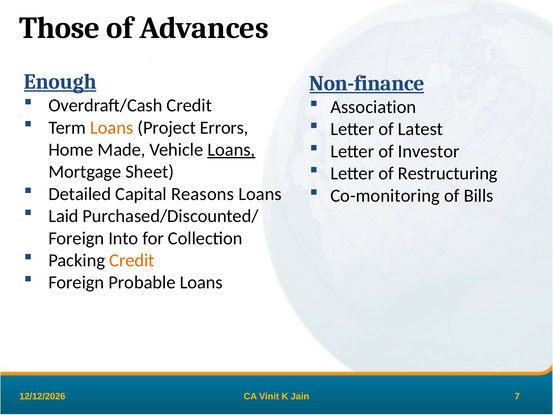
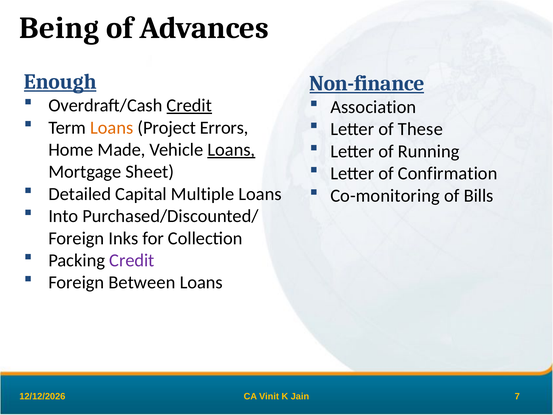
Those: Those -> Being
Credit at (189, 105) underline: none -> present
Latest: Latest -> These
Investor: Investor -> Running
Restructuring: Restructuring -> Confirmation
Reasons: Reasons -> Multiple
Laid: Laid -> Into
Into: Into -> Inks
Credit at (132, 260) colour: orange -> purple
Probable: Probable -> Between
